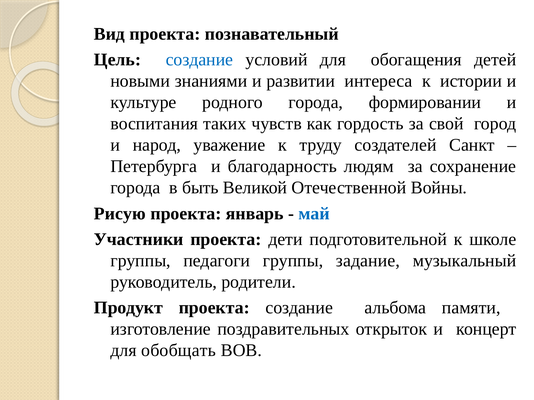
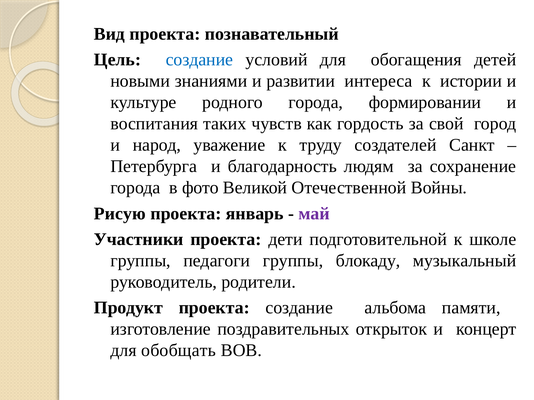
быть: быть -> фото
май colour: blue -> purple
задание: задание -> блокаду
